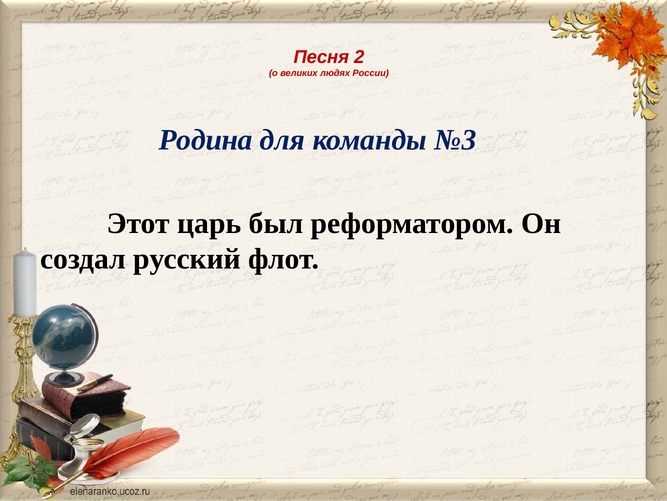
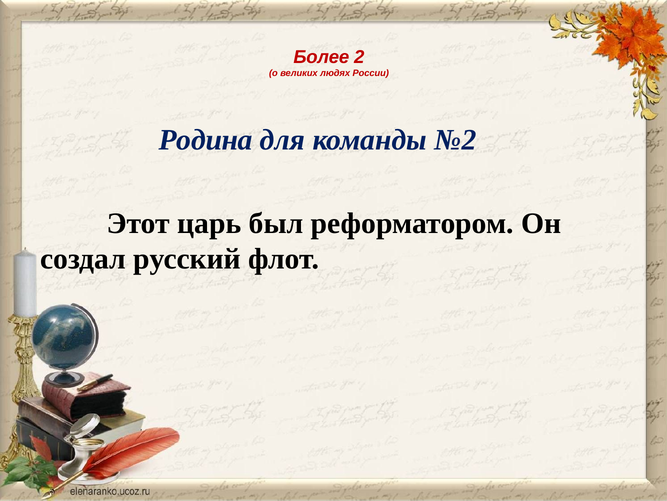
Песня: Песня -> Более
№3: №3 -> №2
